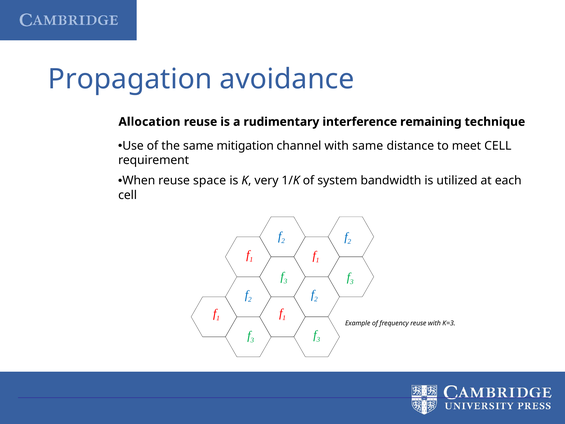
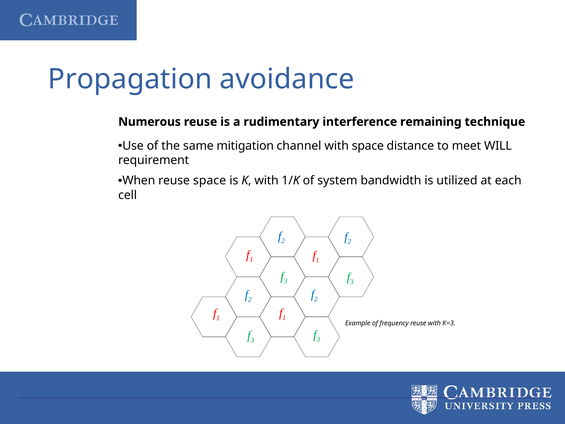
Allocation: Allocation -> Numerous
with same: same -> space
meet CELL: CELL -> WILL
K very: very -> with
